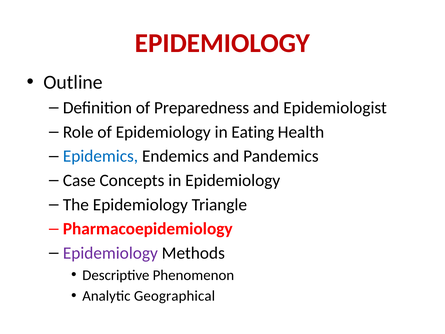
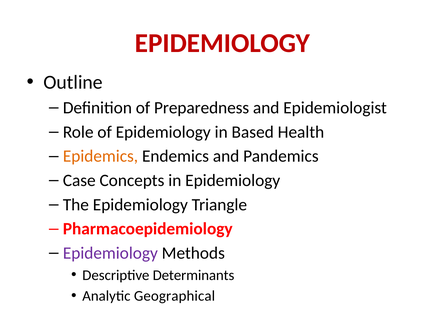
Eating: Eating -> Based
Epidemics colour: blue -> orange
Phenomenon: Phenomenon -> Determinants
